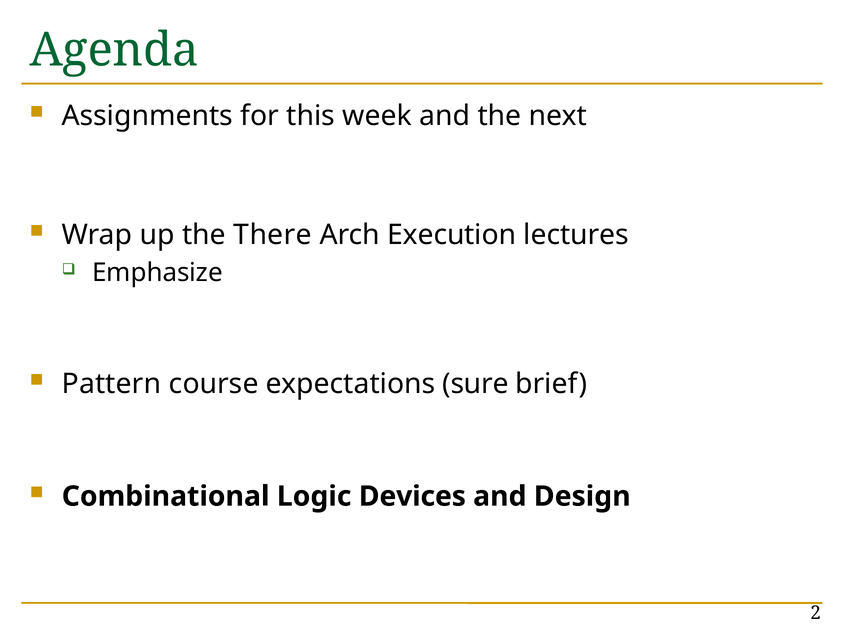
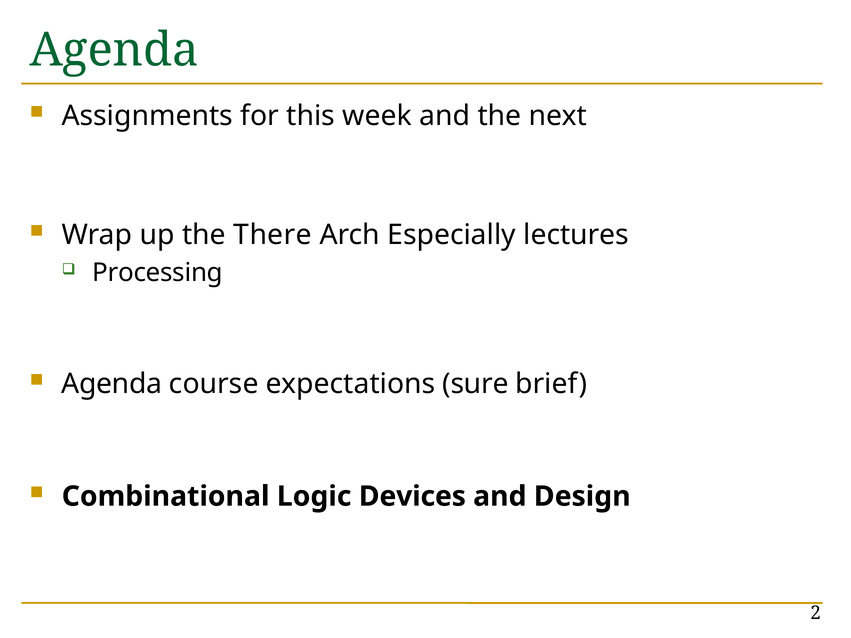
Execution: Execution -> Especially
Emphasize: Emphasize -> Processing
Pattern at (112, 384): Pattern -> Agenda
